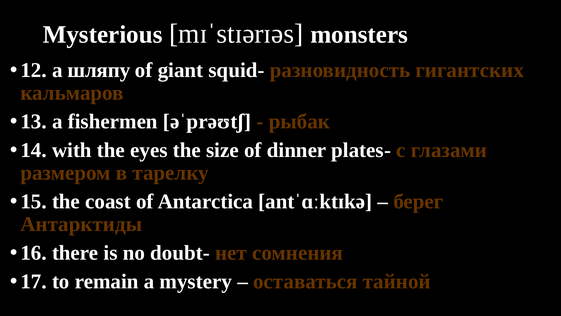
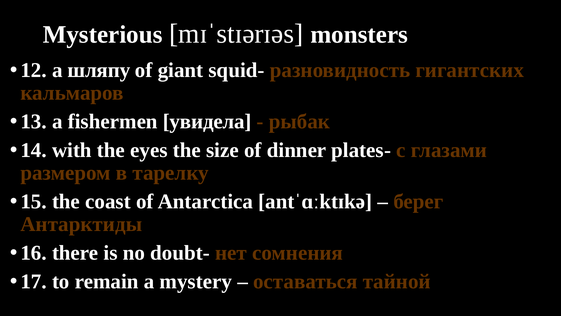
əˈprəʊtʃ: əˈprəʊtʃ -> увидела
